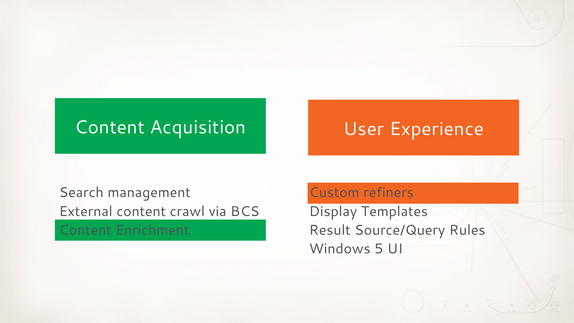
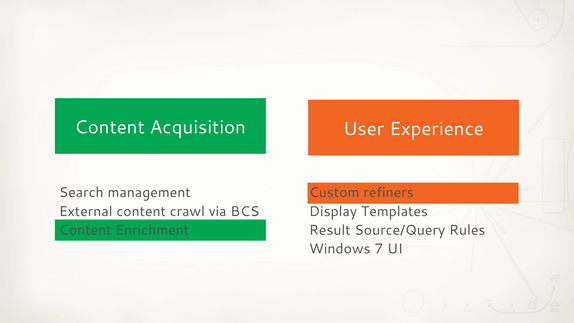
5: 5 -> 7
